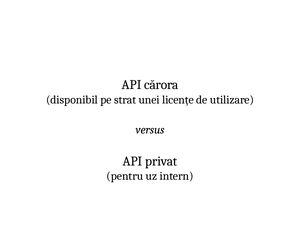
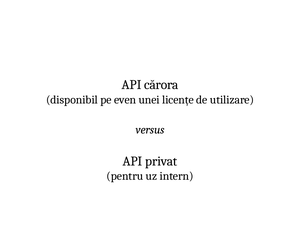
strat: strat -> even
